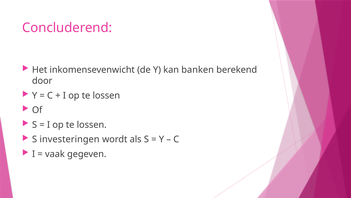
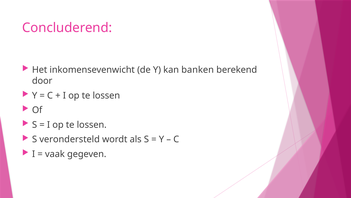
investeringen: investeringen -> verondersteld
